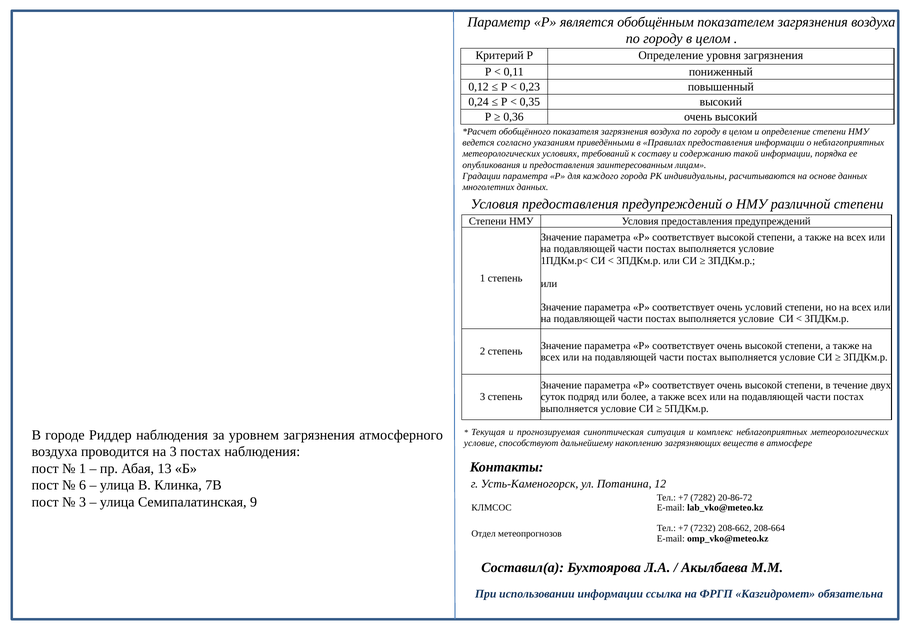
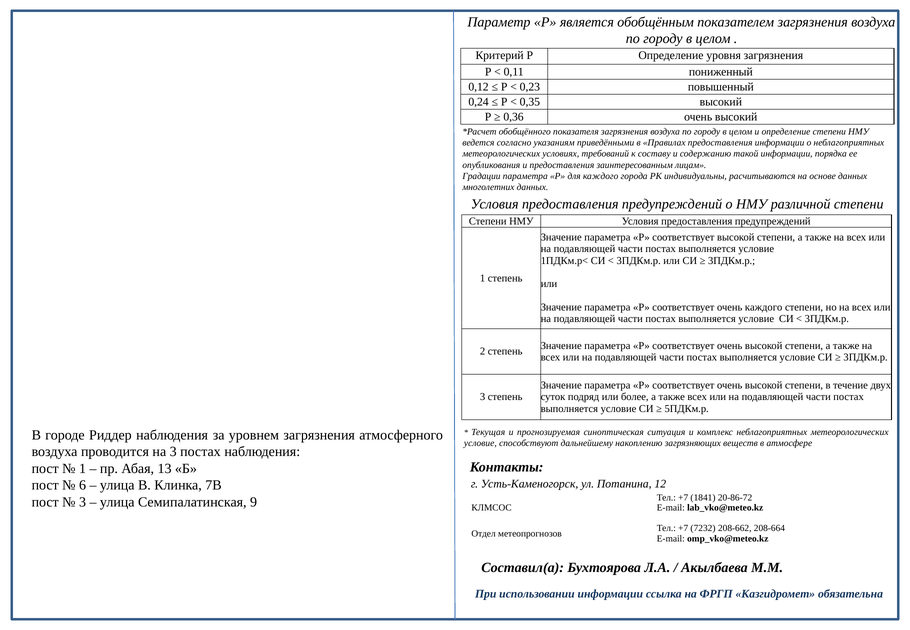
очень условий: условий -> каждого
7282: 7282 -> 1841
